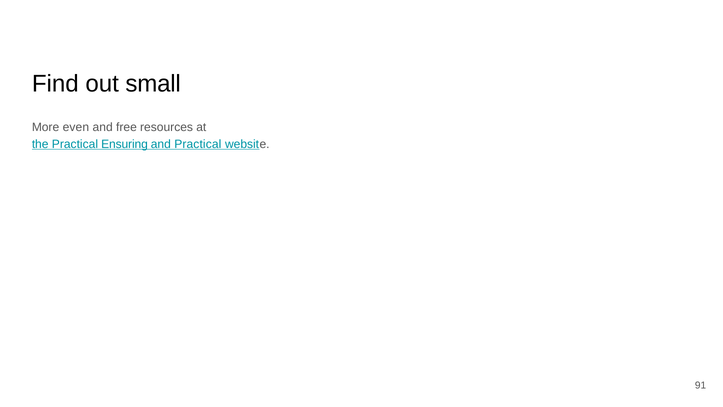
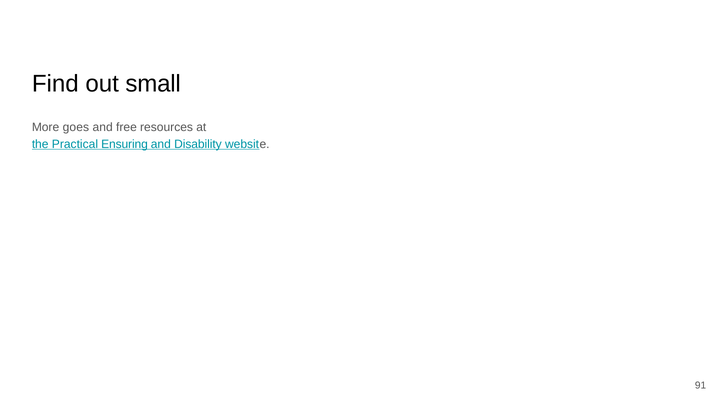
even: even -> goes
and Practical: Practical -> Disability
